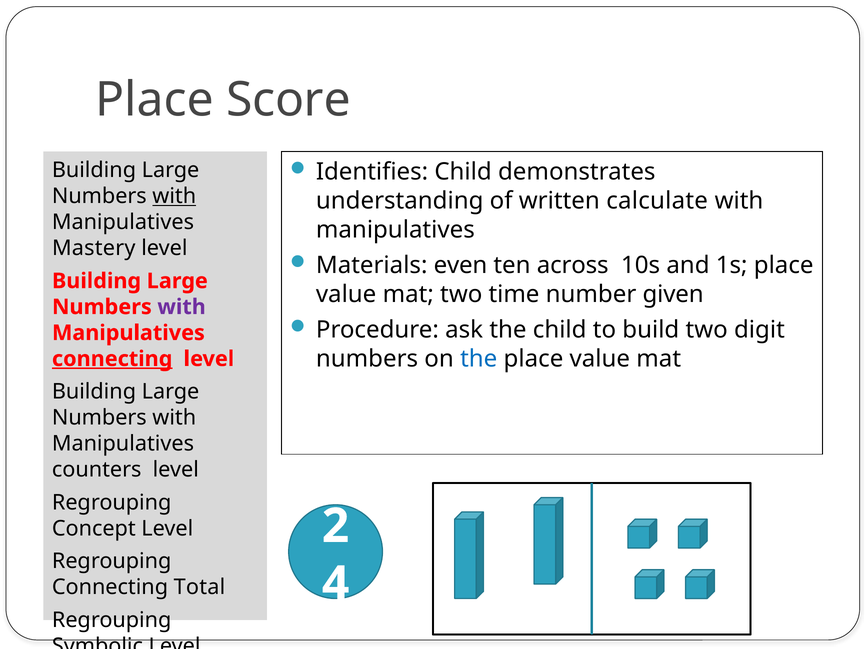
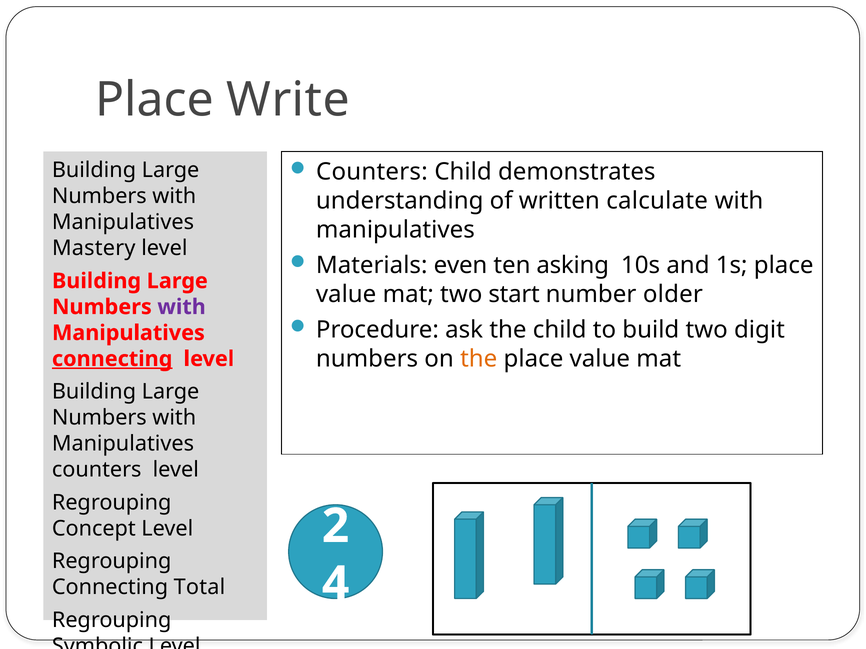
Score: Score -> Write
Identifies at (372, 172): Identifies -> Counters
with at (174, 196) underline: present -> none
across: across -> asking
time: time -> start
given: given -> older
the at (479, 359) colour: blue -> orange
